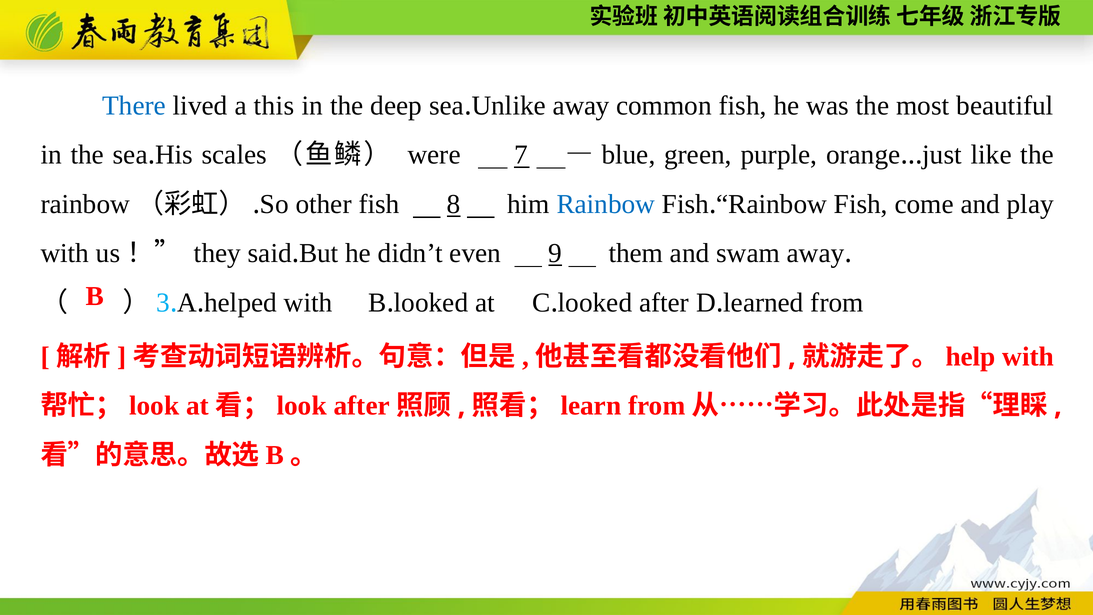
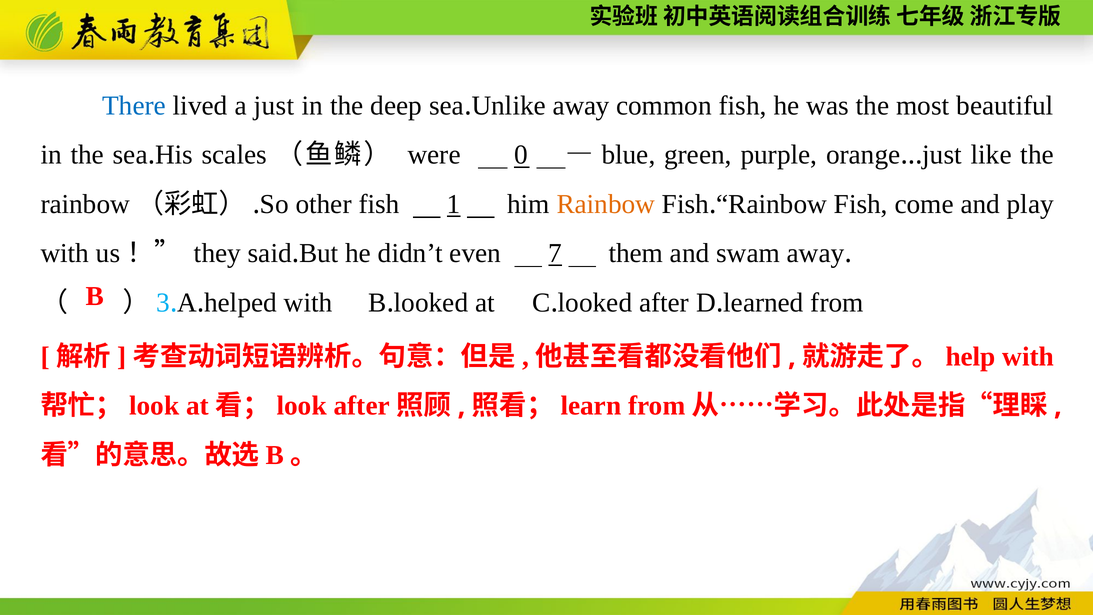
a this: this -> just
7: 7 -> 0
8: 8 -> 1
Rainbow at (606, 204) colour: blue -> orange
9: 9 -> 7
